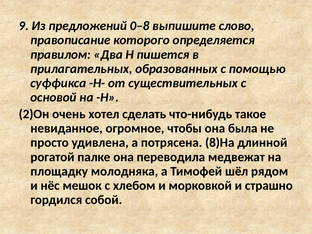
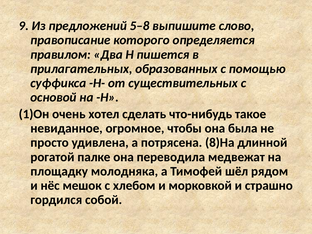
0–8: 0–8 -> 5–8
2)Он: 2)Он -> 1)Он
